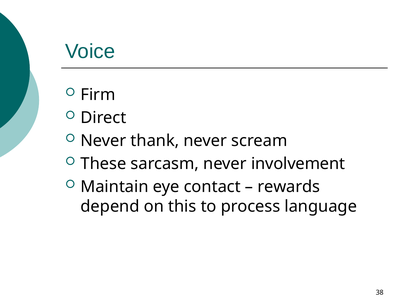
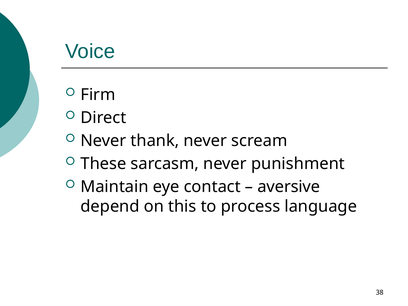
involvement: involvement -> punishment
rewards: rewards -> aversive
